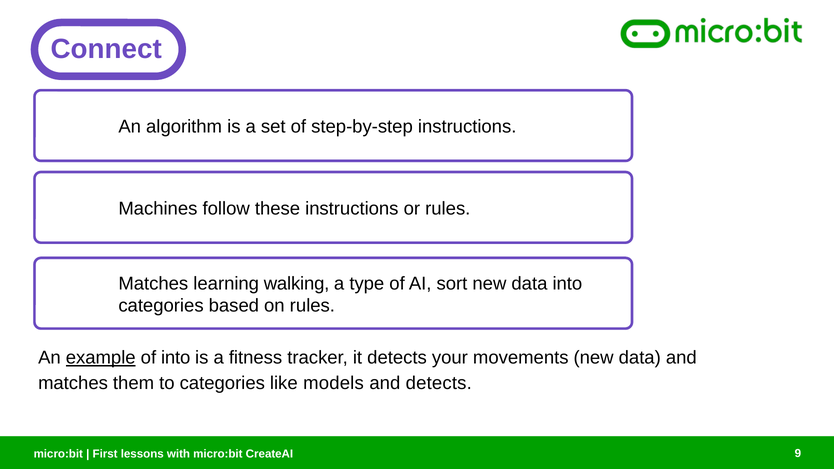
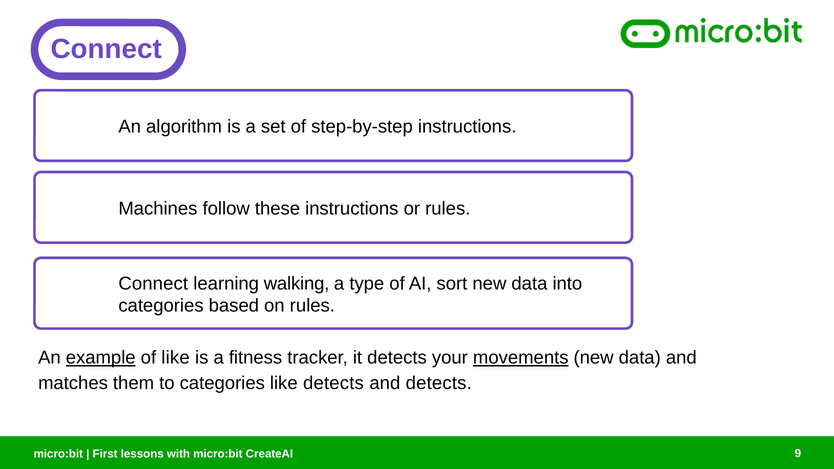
Matches at (153, 283): Matches -> Connect
of into: into -> like
movements underline: none -> present
like models: models -> detects
